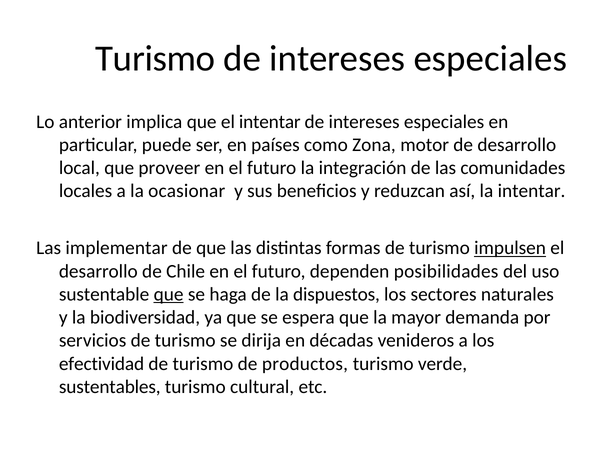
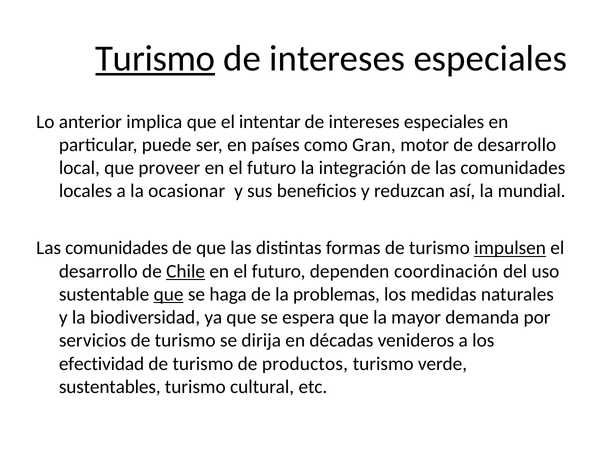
Turismo at (155, 58) underline: none -> present
Zona: Zona -> Gran
la intentar: intentar -> mundial
implementar at (117, 248): implementar -> comunidades
Chile underline: none -> present
posibilidades: posibilidades -> coordinación
dispuestos: dispuestos -> problemas
sectores: sectores -> medidas
